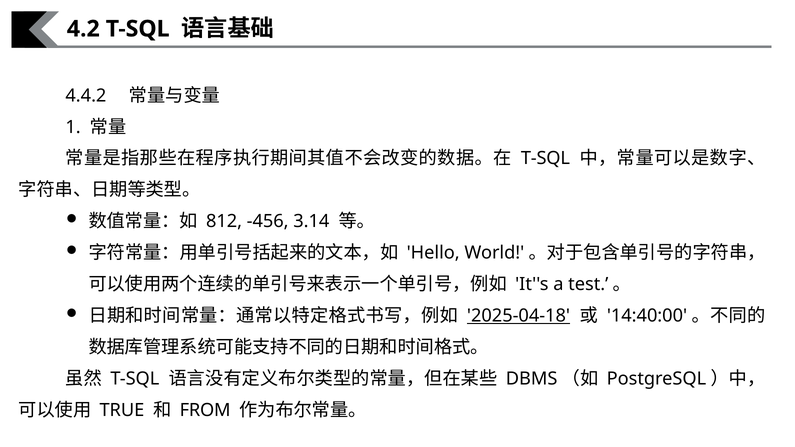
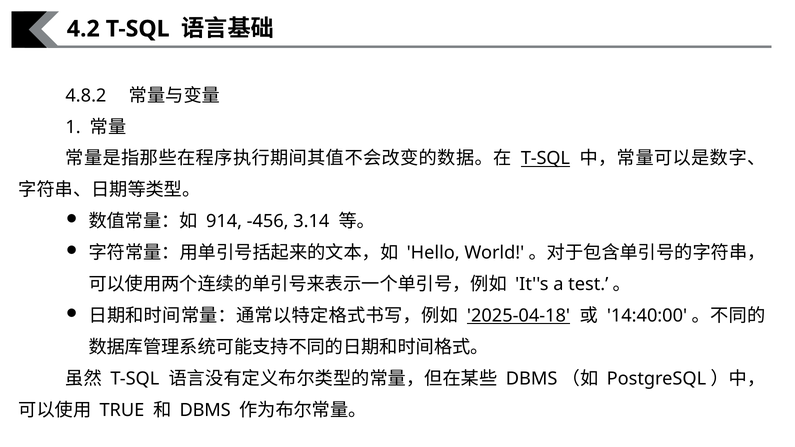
4.4.2: 4.4.2 -> 4.8.2
T-SQL at (545, 159) underline: none -> present
812: 812 -> 914
FROM at (205, 410): FROM -> DBMS
